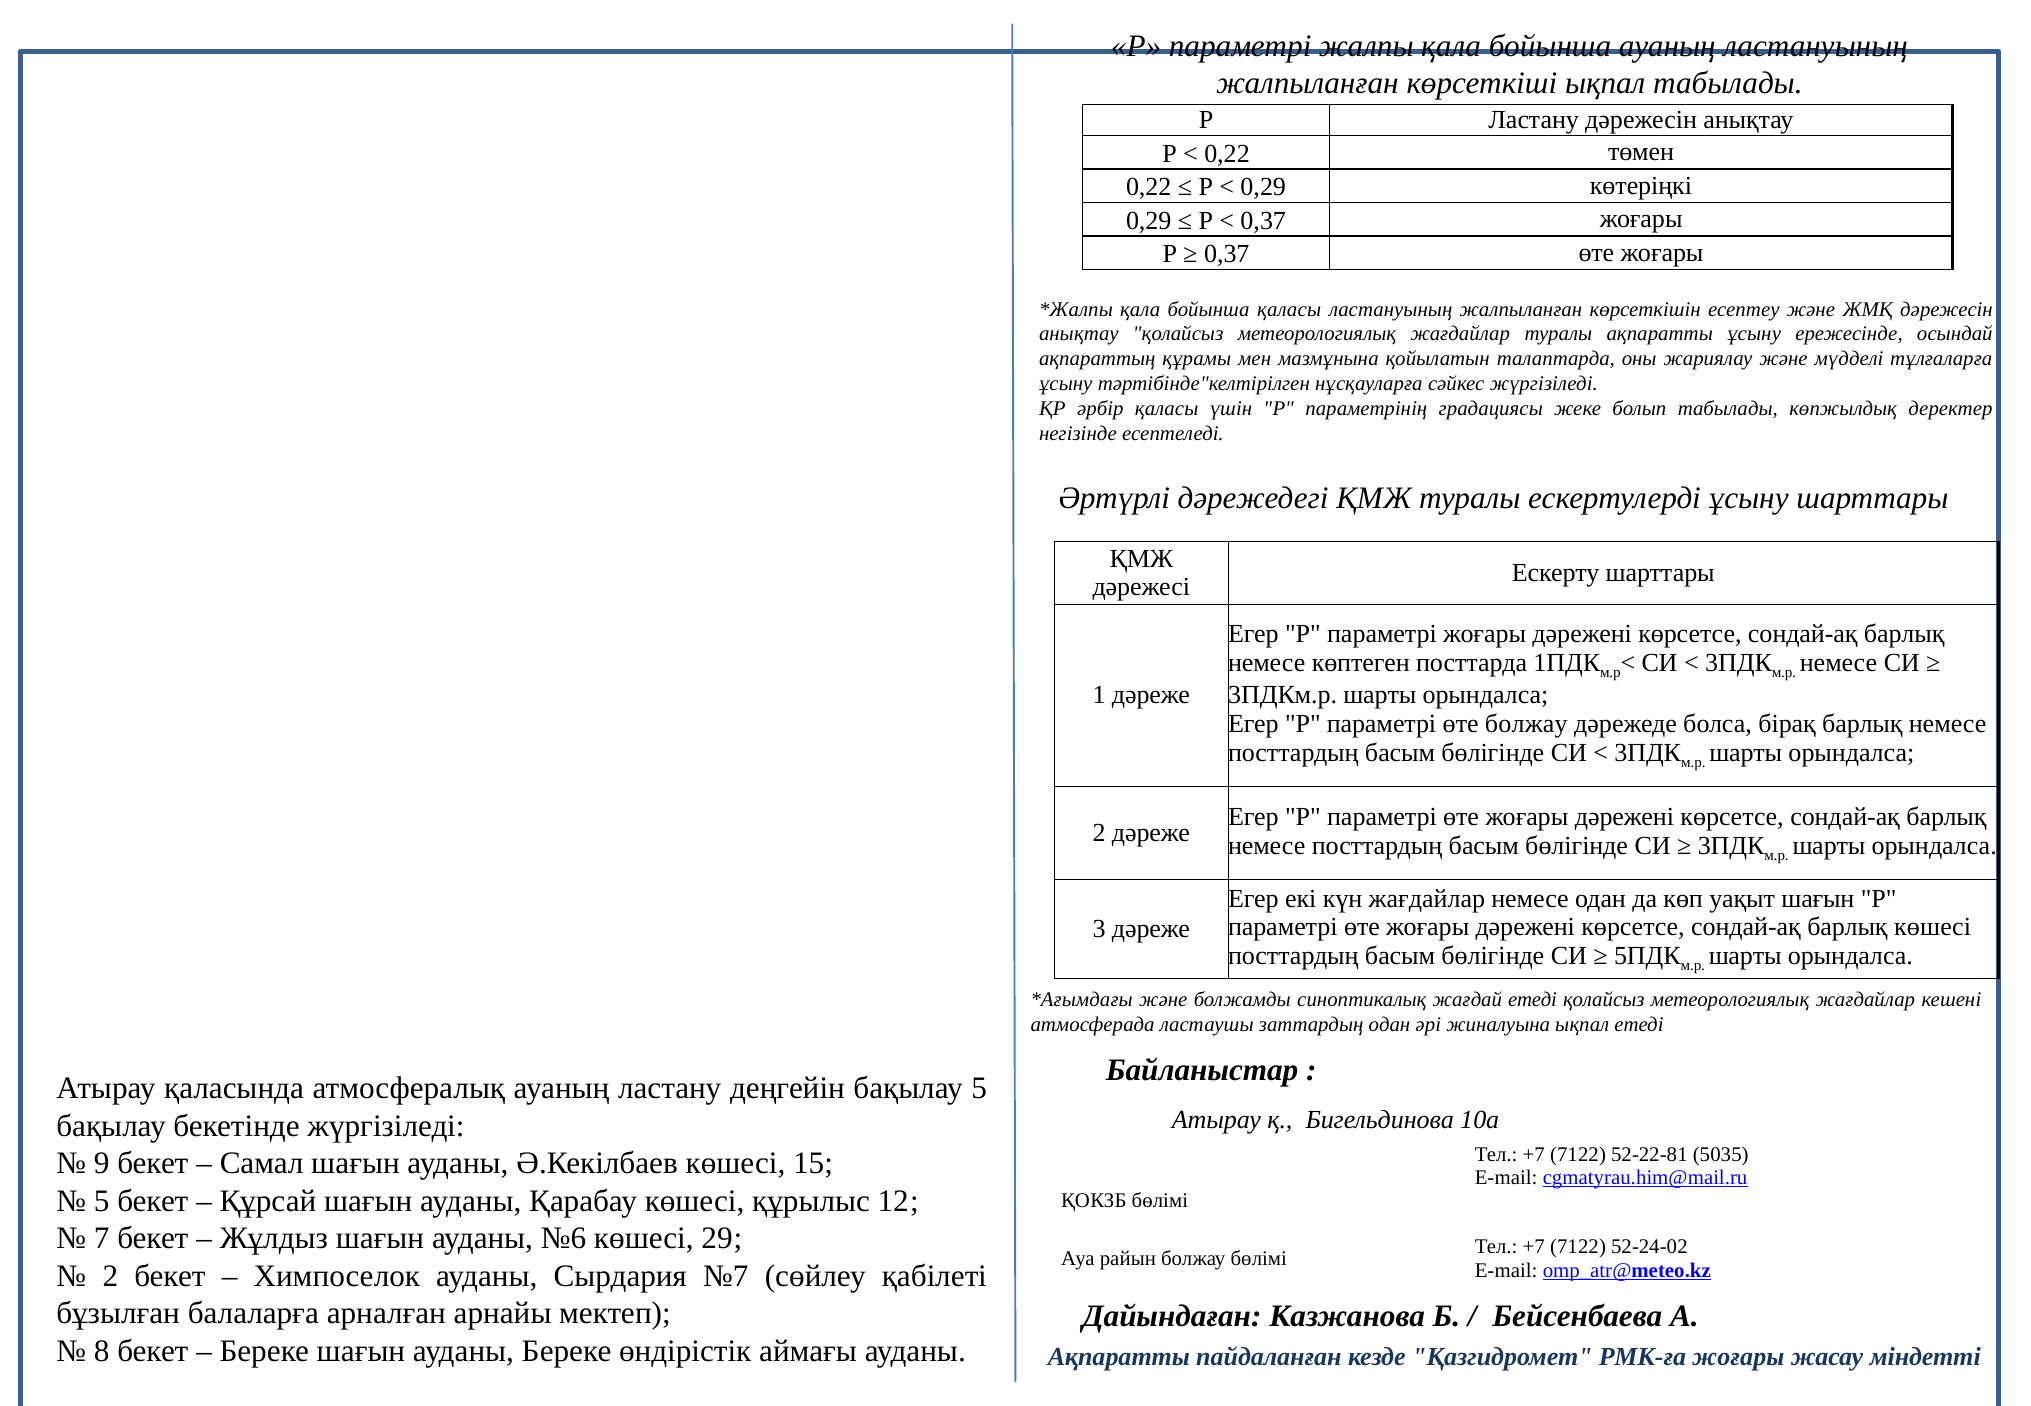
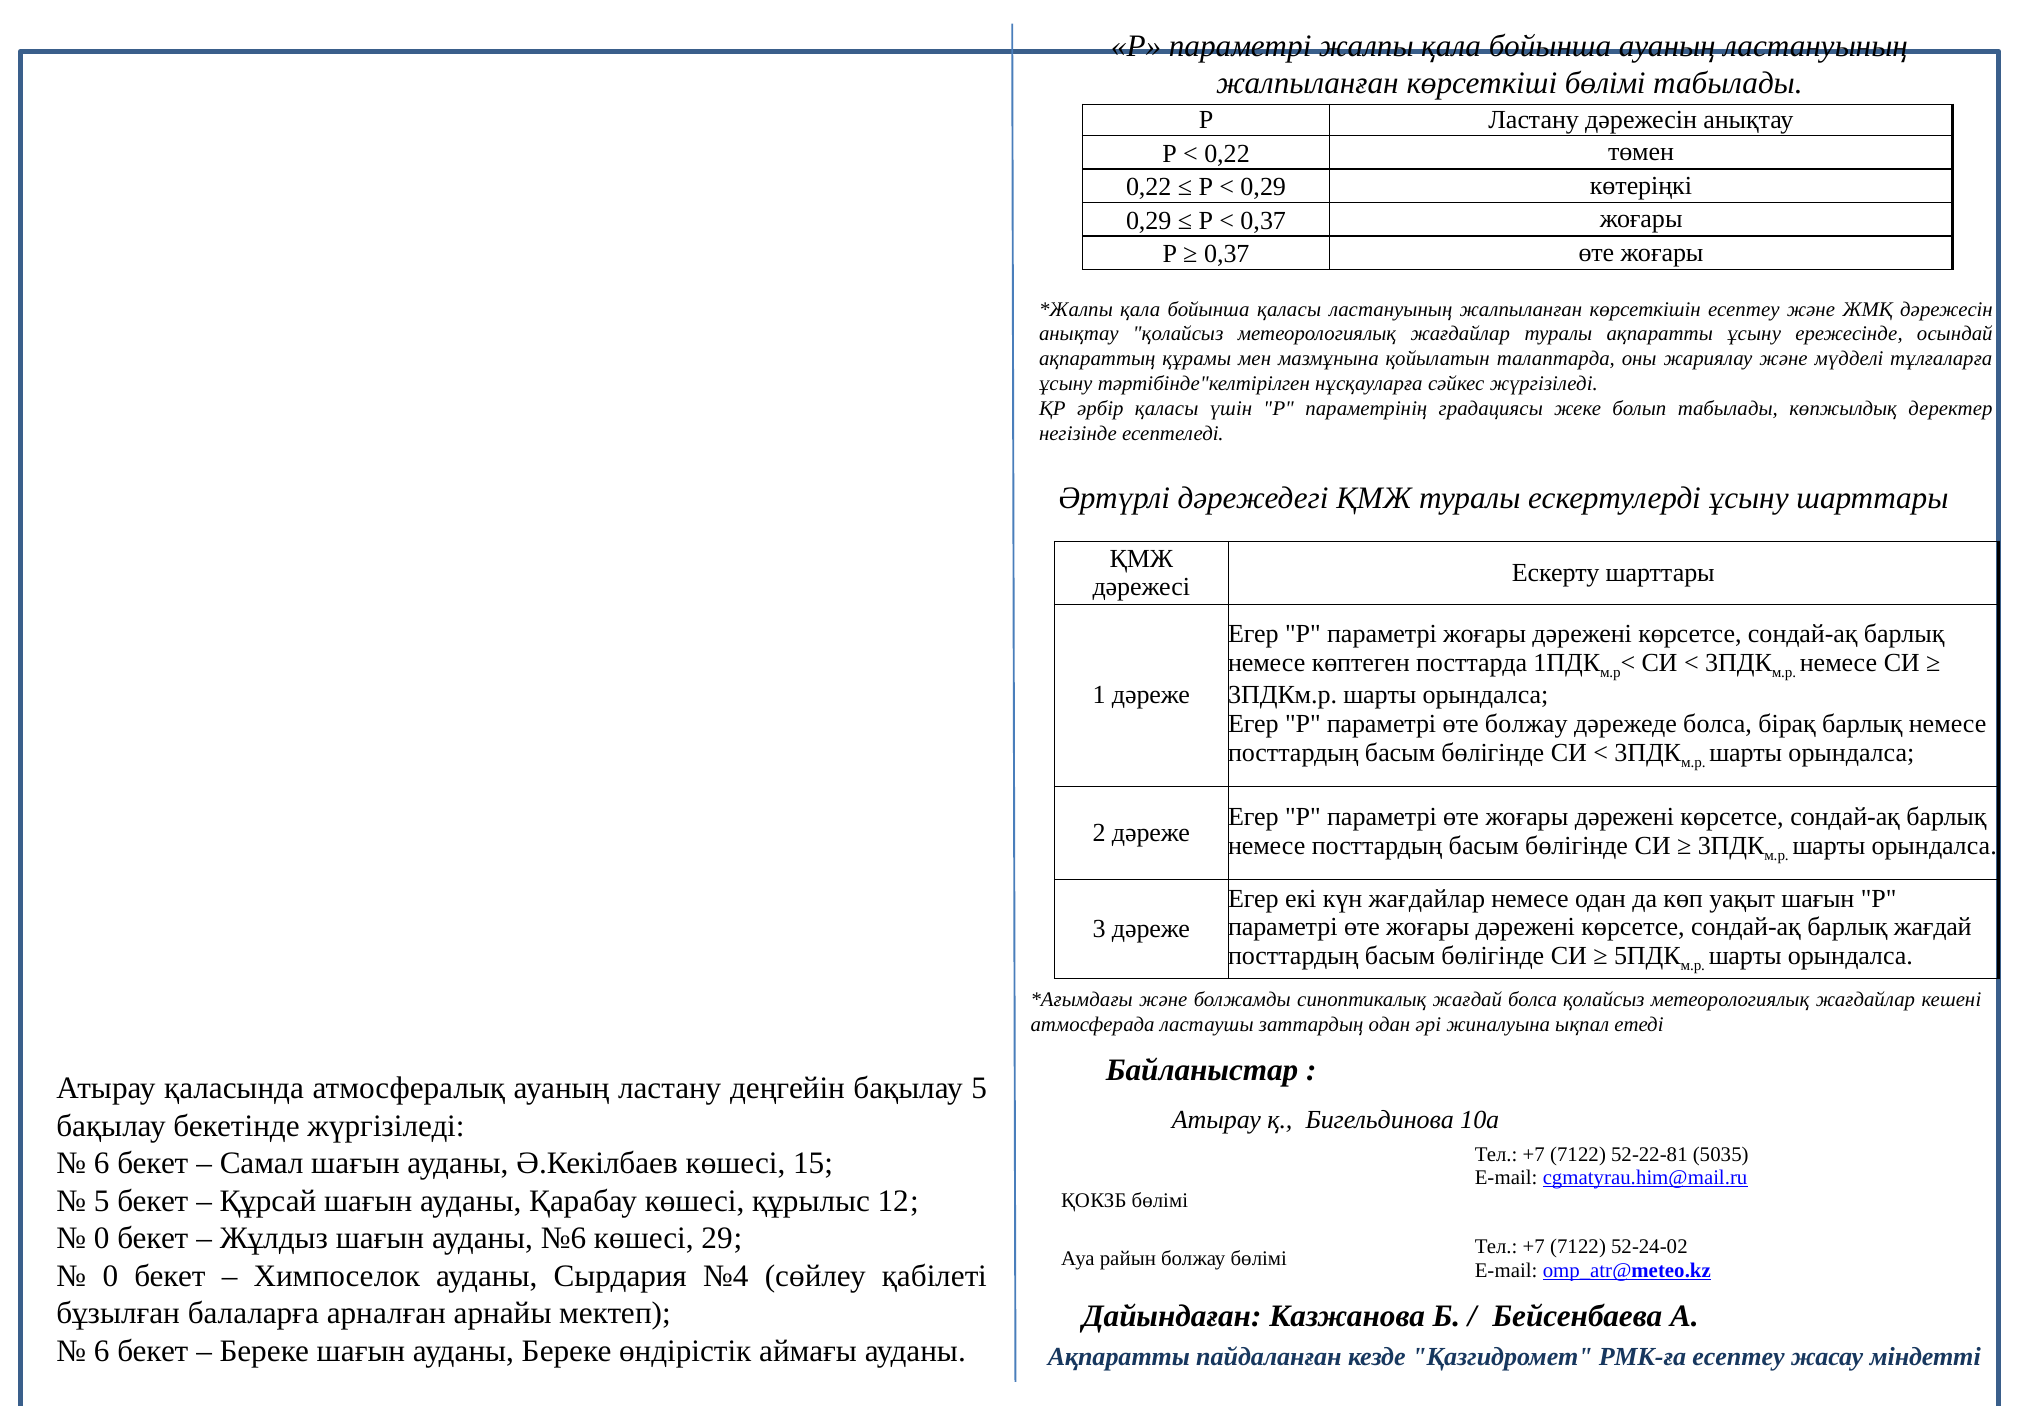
көрсеткіші ықпал: ықпал -> бөлімі
барлық көшесі: көшесі -> жағдай
жағдай етеді: етеді -> болса
9 at (102, 1163): 9 -> 6
7 at (102, 1238): 7 -> 0
2 at (110, 1276): 2 -> 0
№7: №7 -> №4
8 at (102, 1351): 8 -> 6
РМК-ға жоғары: жоғары -> есептеу
